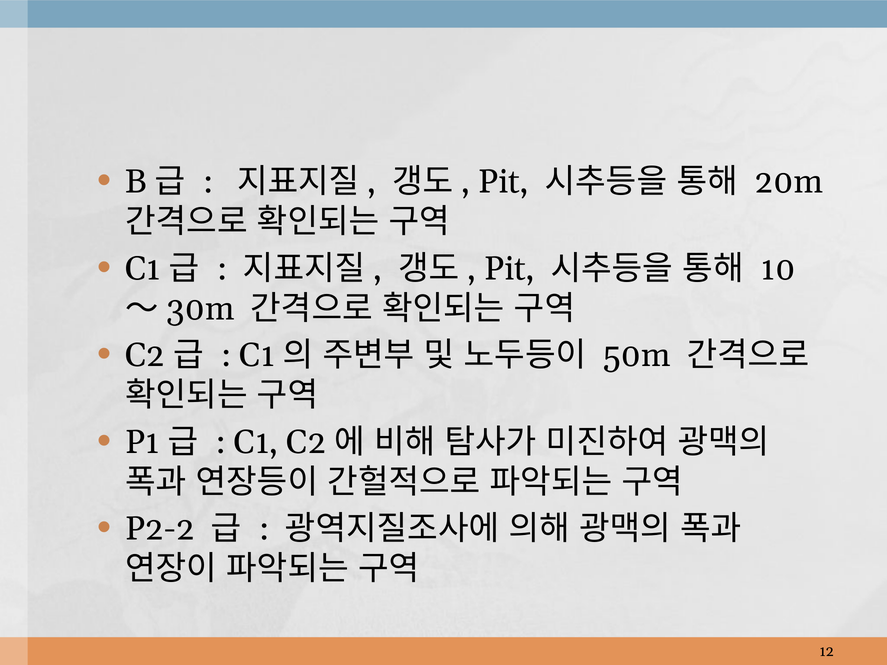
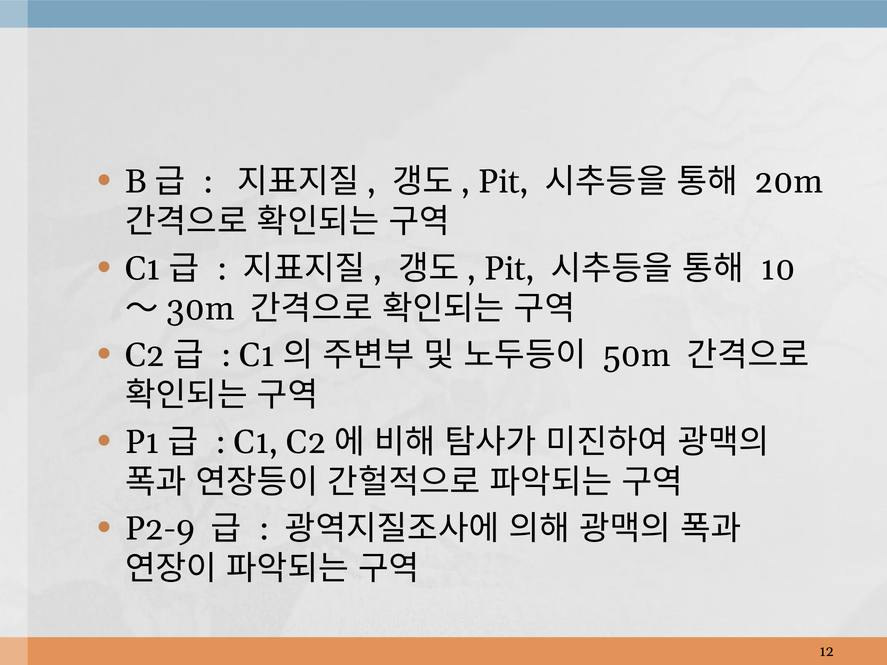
P2-2: P2-2 -> P2-9
